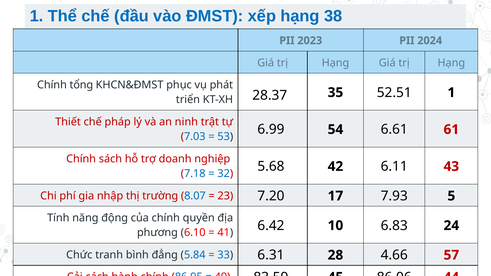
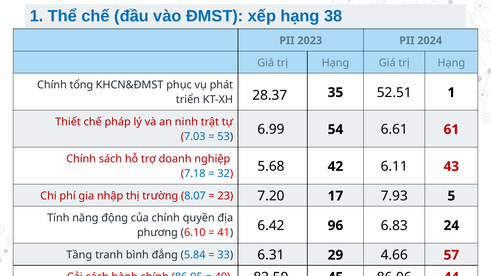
10: 10 -> 96
Chức: Chức -> Tầng
28: 28 -> 29
